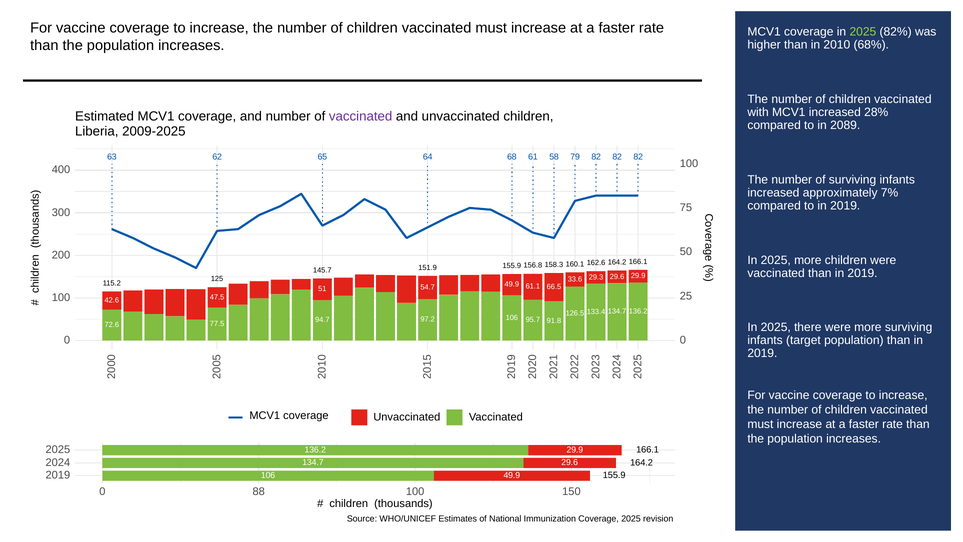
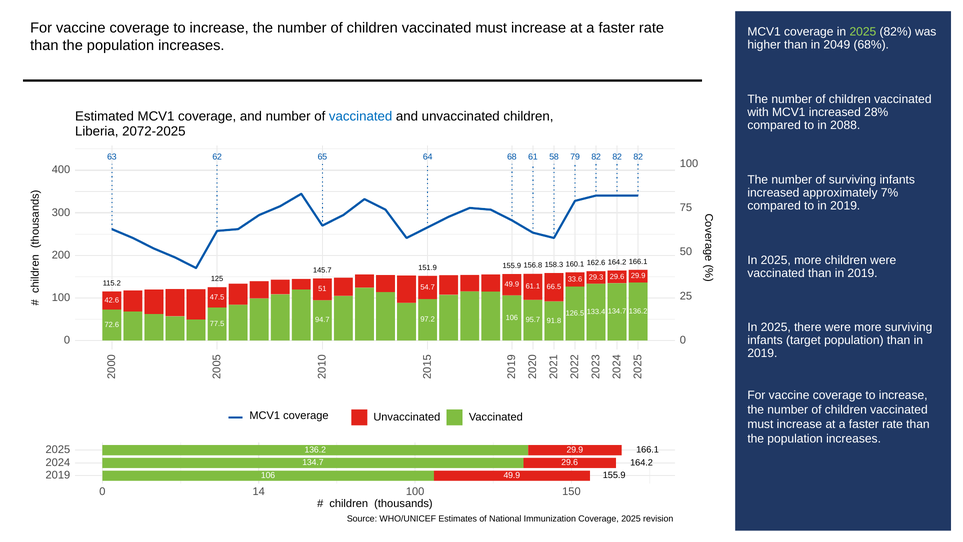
2010: 2010 -> 2049
vaccinated at (361, 116) colour: purple -> blue
2089: 2089 -> 2088
2009-2025: 2009-2025 -> 2072-2025
88: 88 -> 14
